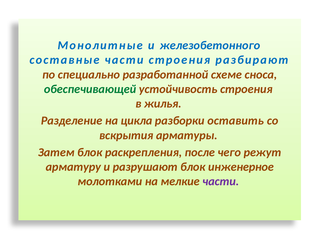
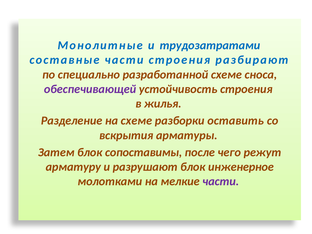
железобетонного: железобетонного -> трудозатратами
обеспечивающей colour: green -> purple
на цикла: цикла -> схеме
раскрепления: раскрепления -> сопоставимы
